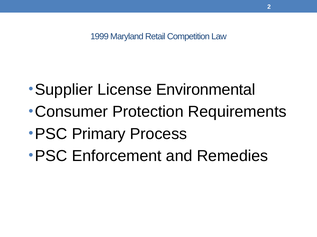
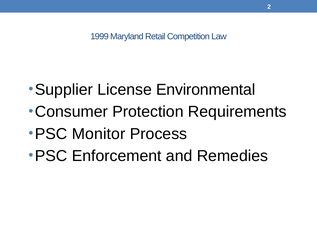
Primary: Primary -> Monitor
